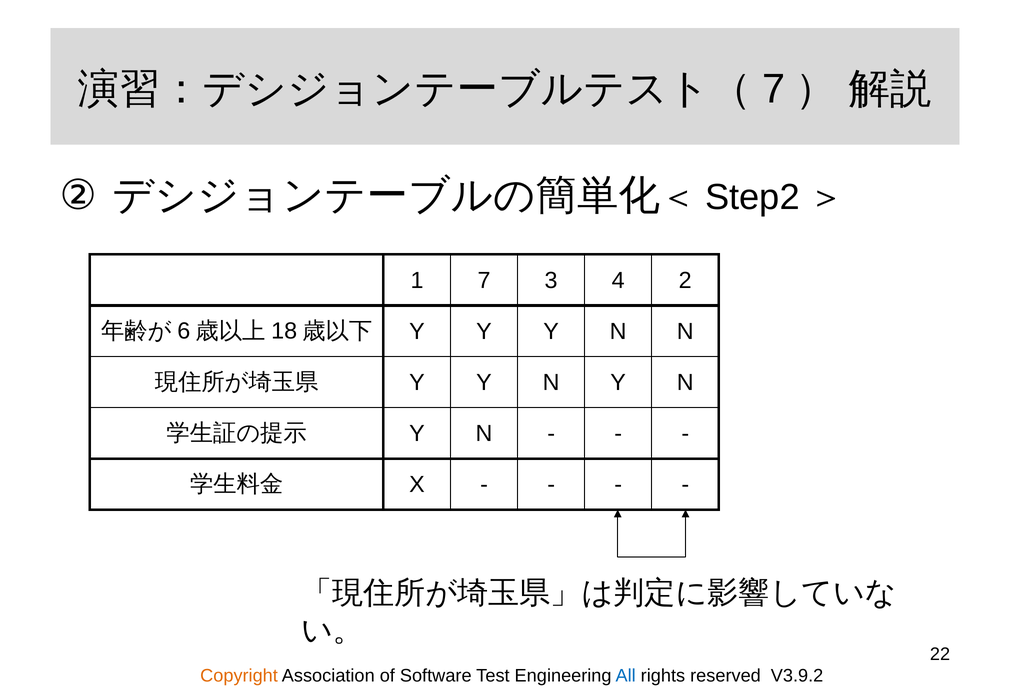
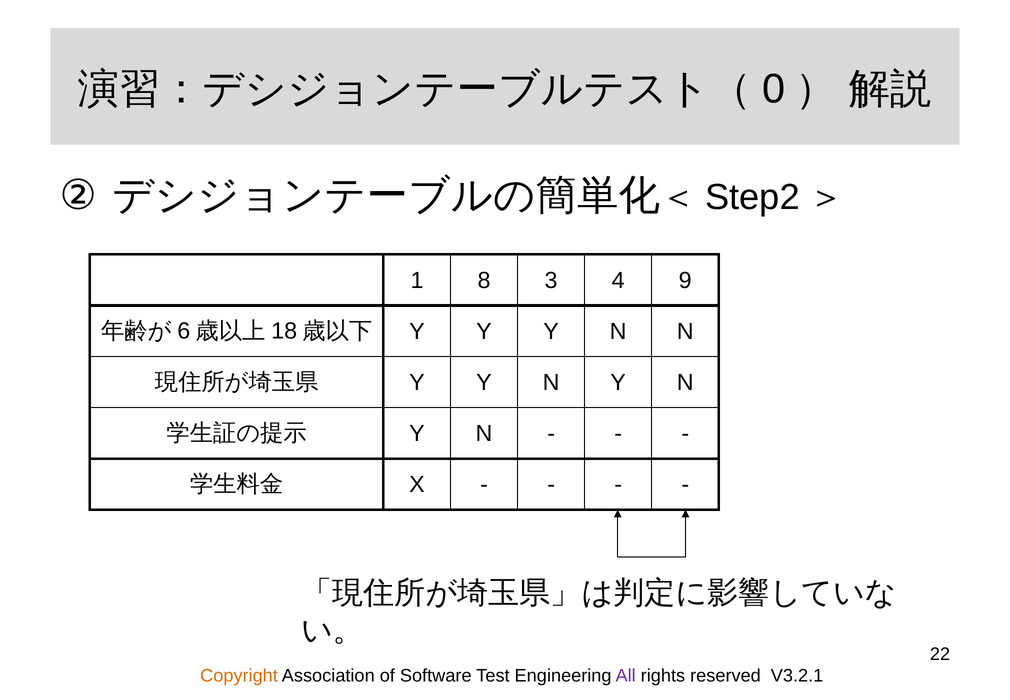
7 at (774, 89): 7 -> 0
1 7: 7 -> 8
2: 2 -> 9
All colour: blue -> purple
V3.9.2: V3.9.2 -> V3.2.1
